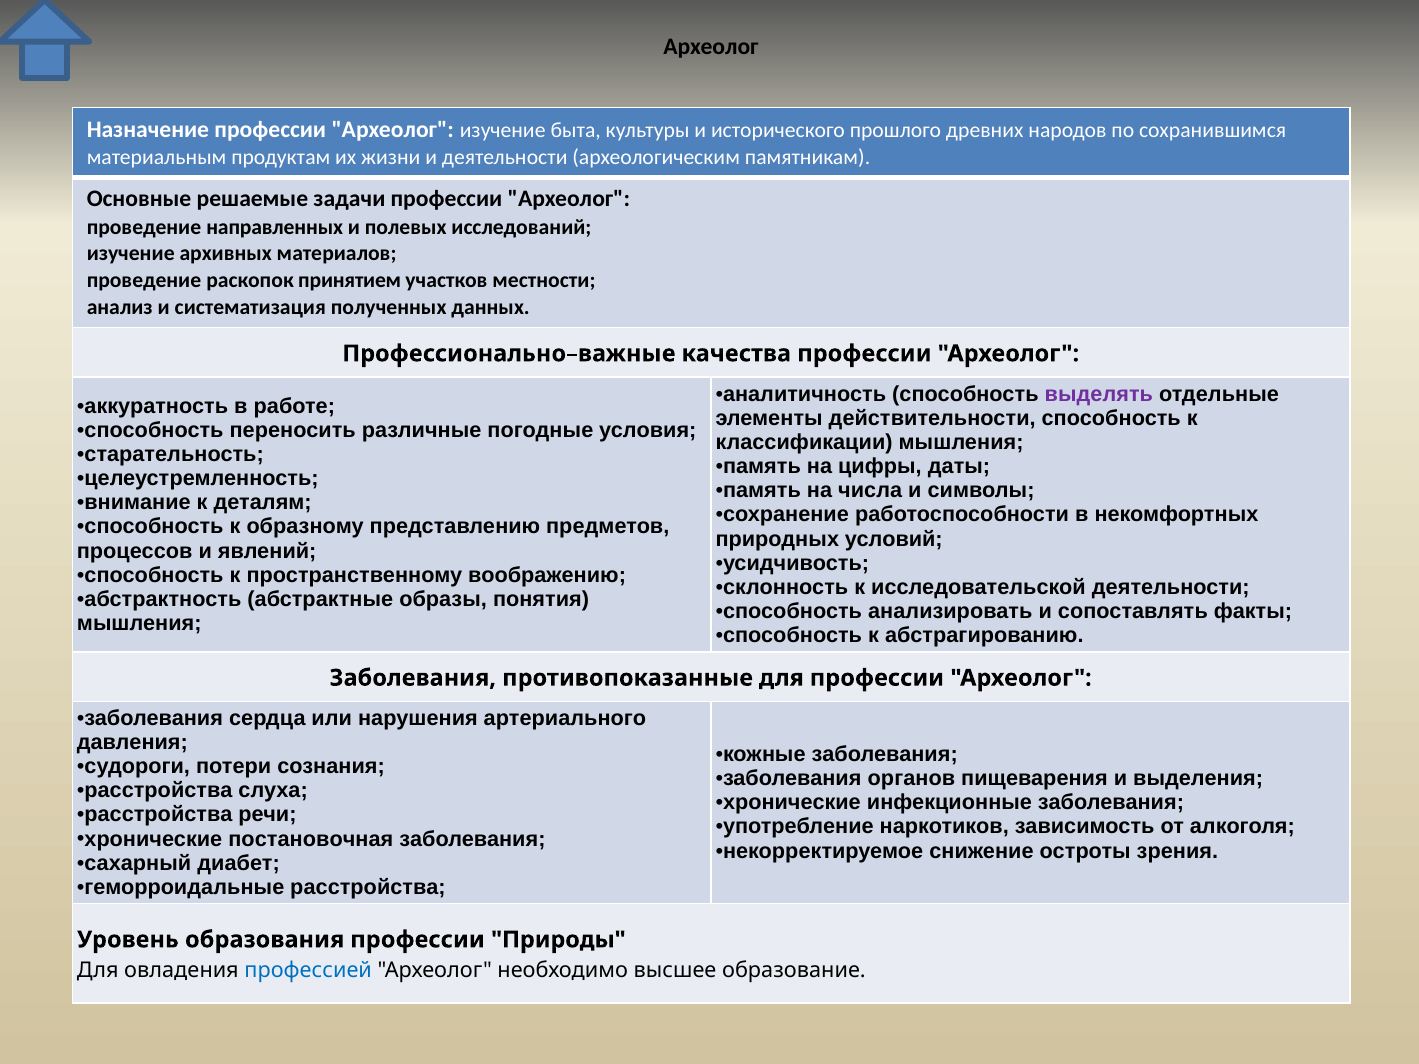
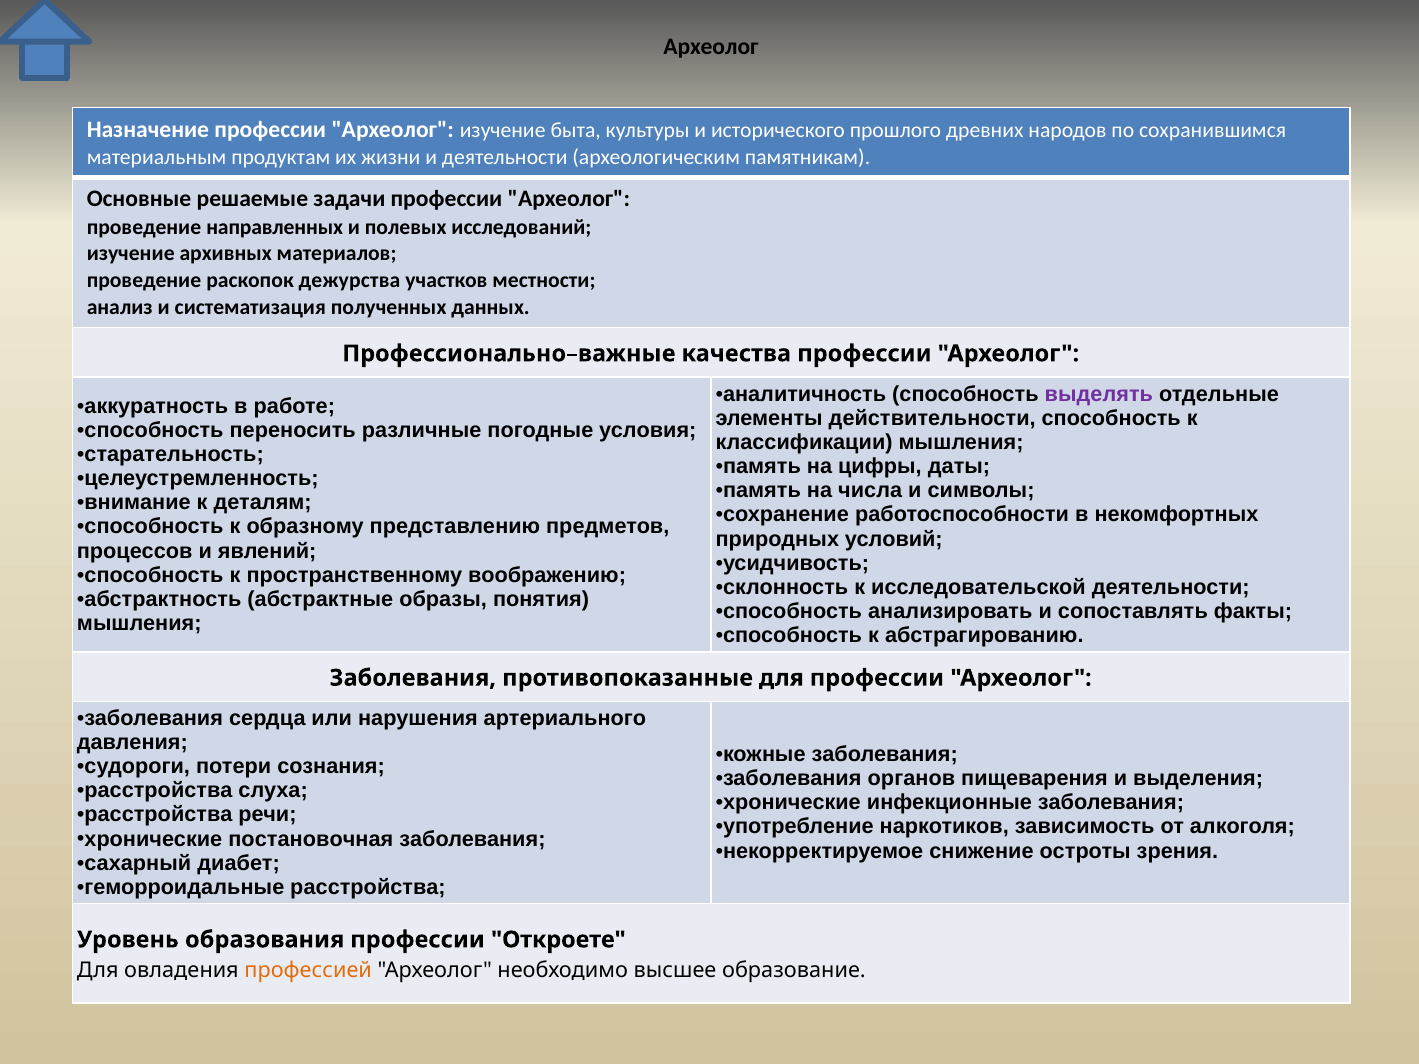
принятием: принятием -> дежурства
Природы: Природы -> Откроете
профессией colour: blue -> orange
